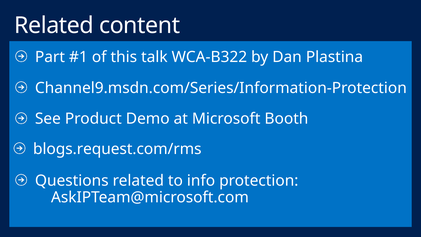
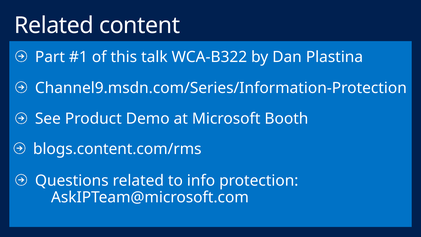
blogs.request.com/rms: blogs.request.com/rms -> blogs.content.com/rms
